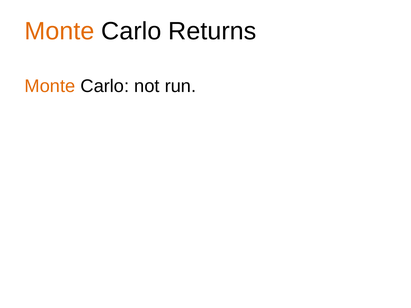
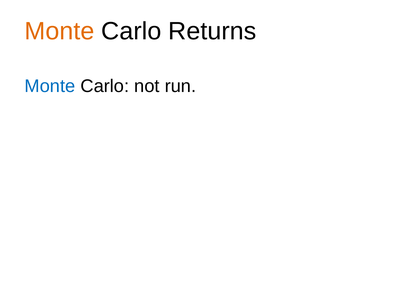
Monte at (50, 86) colour: orange -> blue
